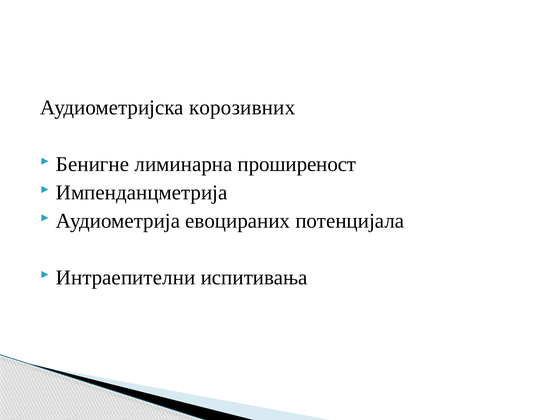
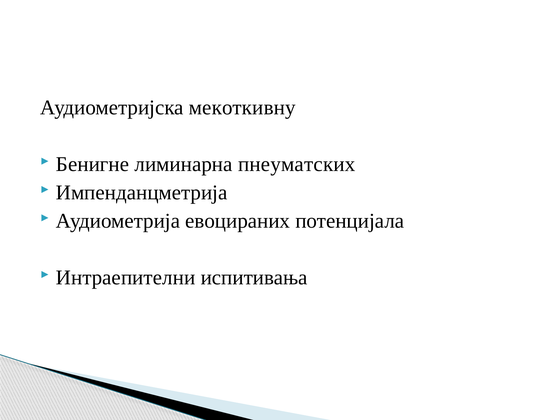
корозивних: корозивних -> мекоткивну
проширеност: проширеност -> пнеуматских
